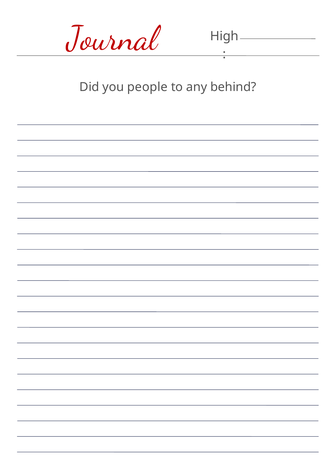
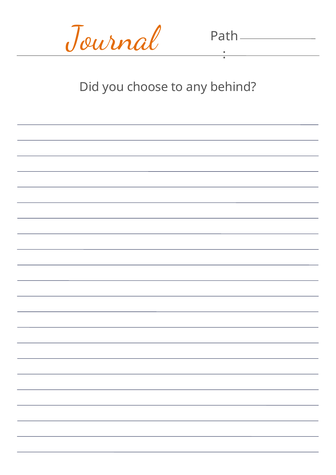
Journal colour: red -> orange
High: High -> Path
people: people -> choose
